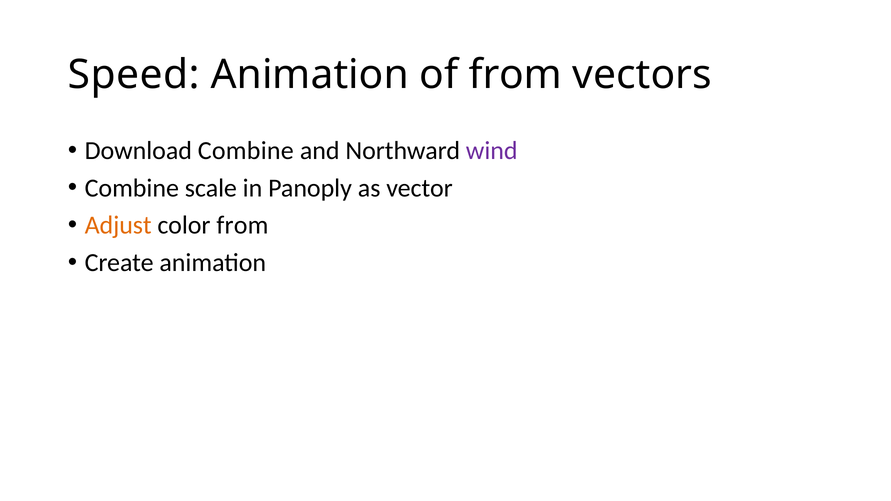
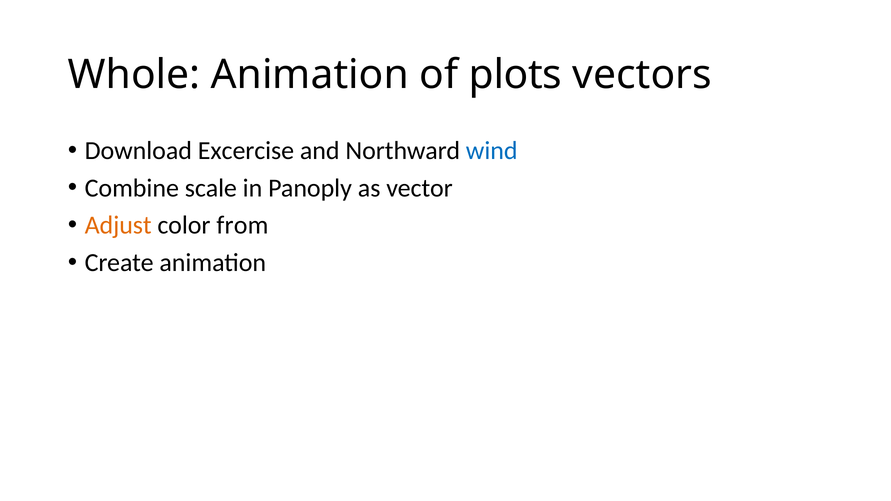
Speed: Speed -> Whole
of from: from -> plots
Download Combine: Combine -> Excercise
wind colour: purple -> blue
